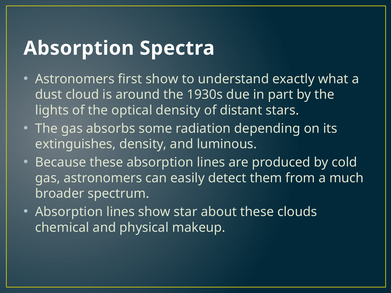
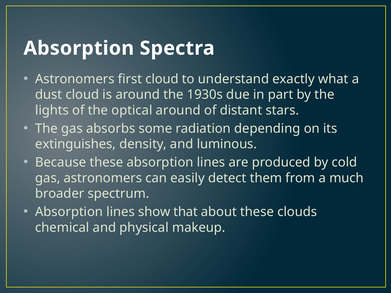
first show: show -> cloud
optical density: density -> around
star: star -> that
